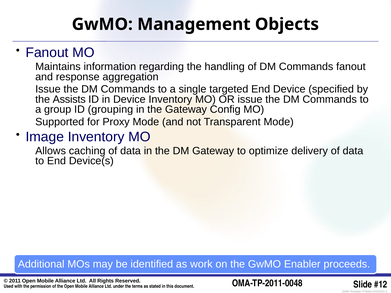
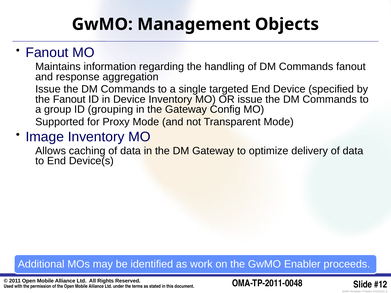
the Assists: Assists -> Fanout
